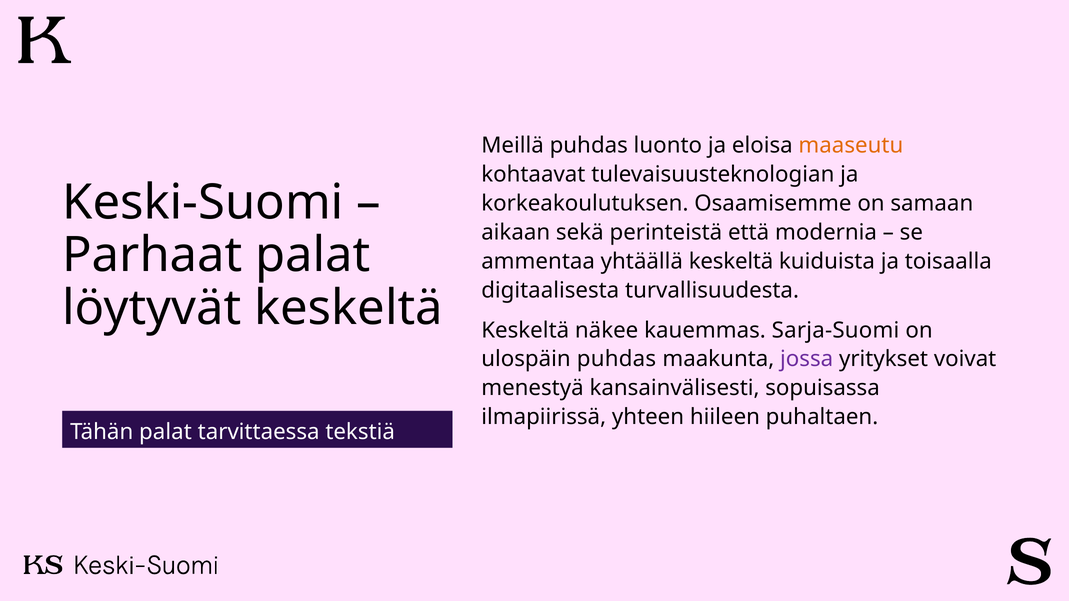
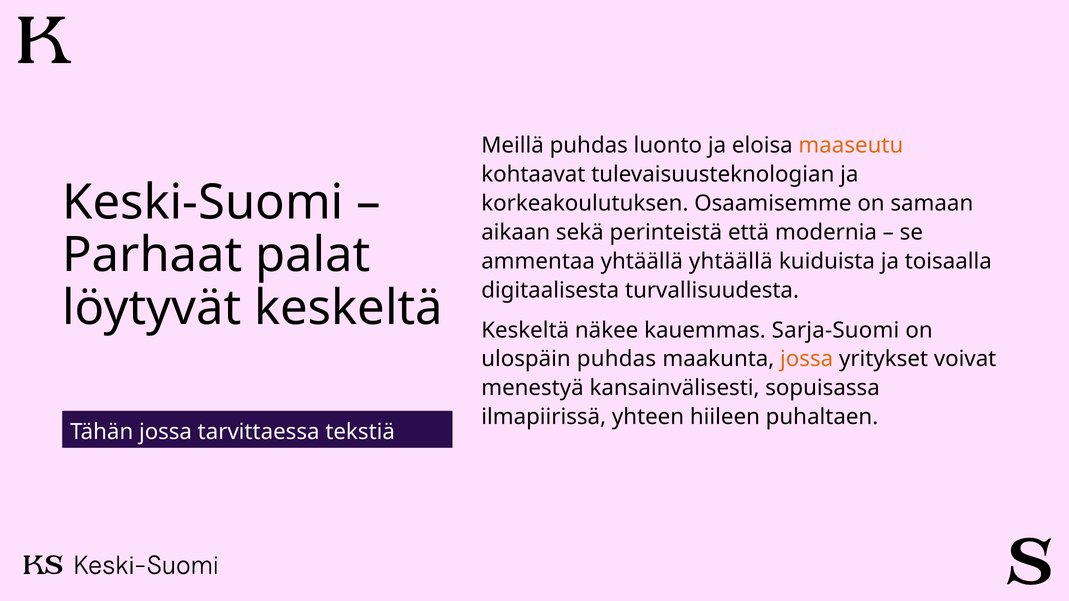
yhtäällä keskeltä: keskeltä -> yhtäällä
jossa at (807, 359) colour: purple -> orange
Tähän palat: palat -> jossa
